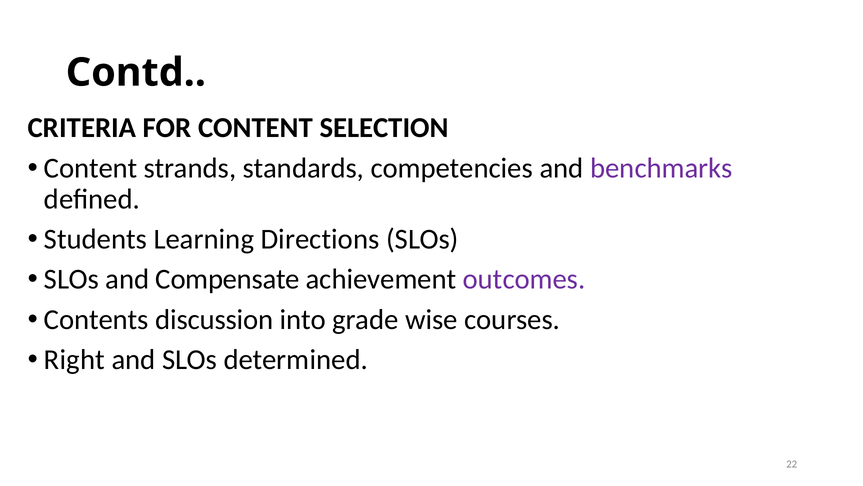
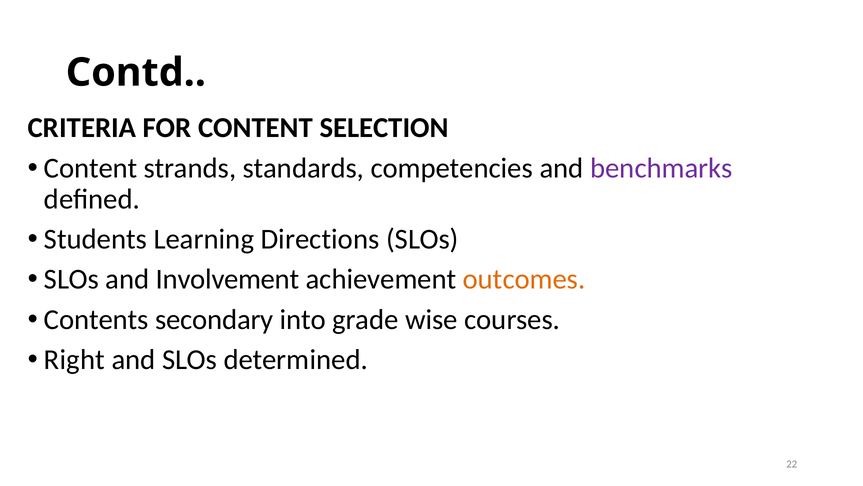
Compensate: Compensate -> Involvement
outcomes colour: purple -> orange
discussion: discussion -> secondary
